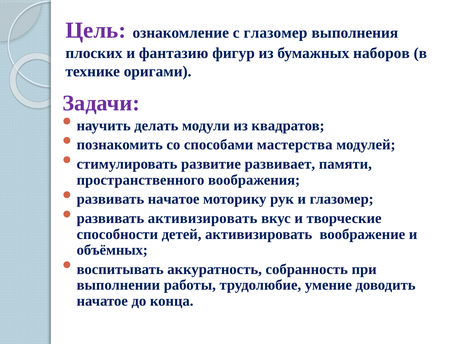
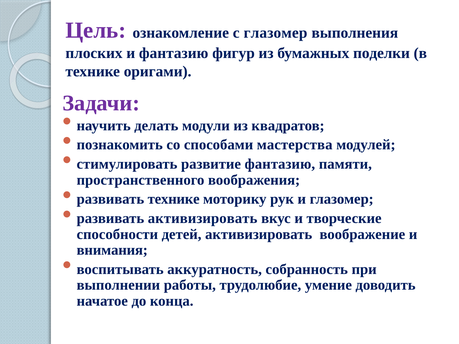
наборов: наборов -> поделки
развитие развивает: развивает -> фантазию
развивать начатое: начатое -> технике
объёмных: объёмных -> внимания
